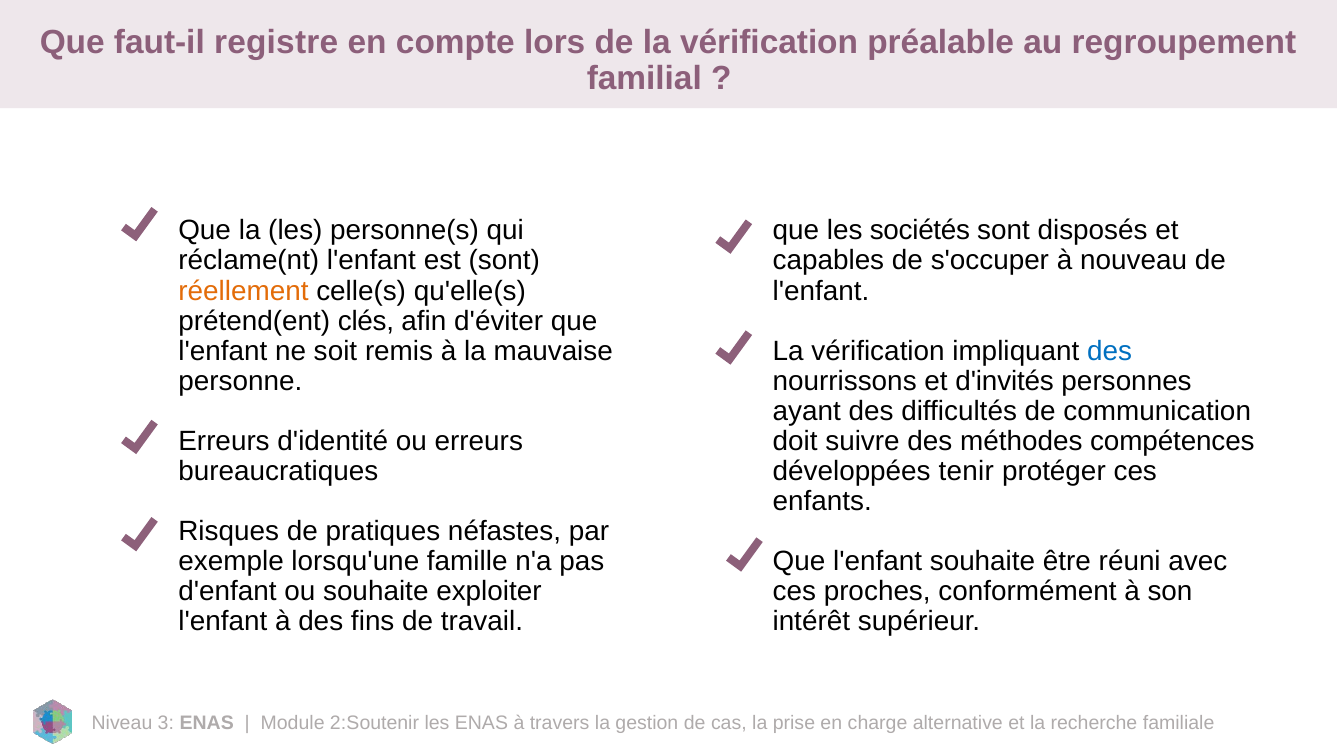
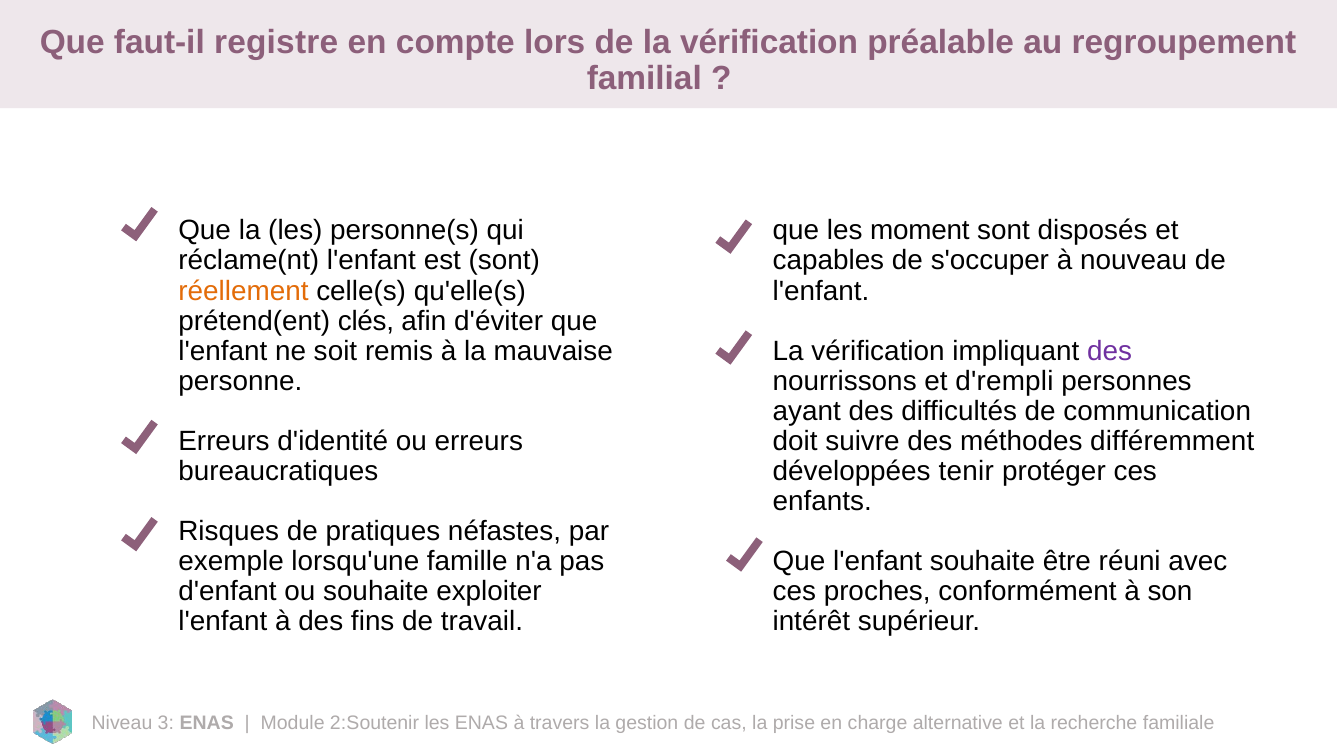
sociétés: sociétés -> moment
des at (1110, 351) colour: blue -> purple
d'invités: d'invités -> d'rempli
compétences: compétences -> différemment
